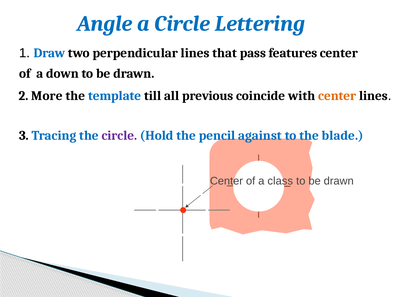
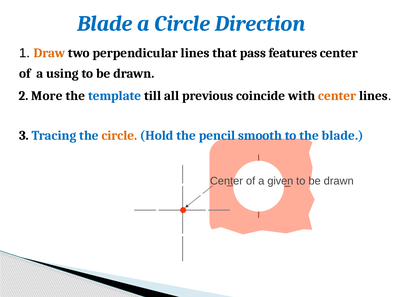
Angle at (105, 24): Angle -> Blade
Lettering: Lettering -> Direction
Draw colour: blue -> orange
down: down -> using
circle at (119, 135) colour: purple -> orange
against: against -> smooth
class: class -> given
